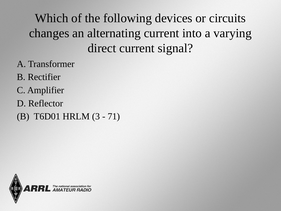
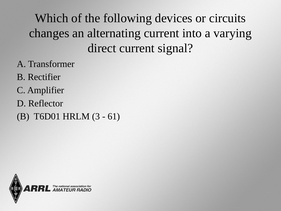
71: 71 -> 61
